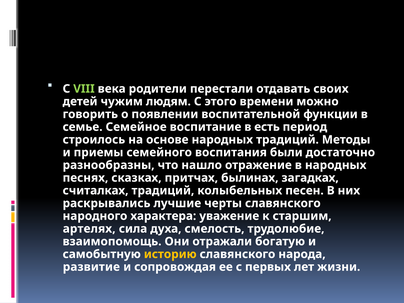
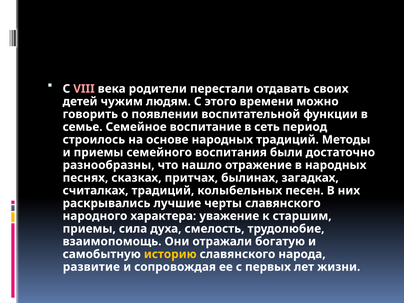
VIII colour: light green -> pink
есть: есть -> сеть
артелях at (89, 229): артелях -> приемы
